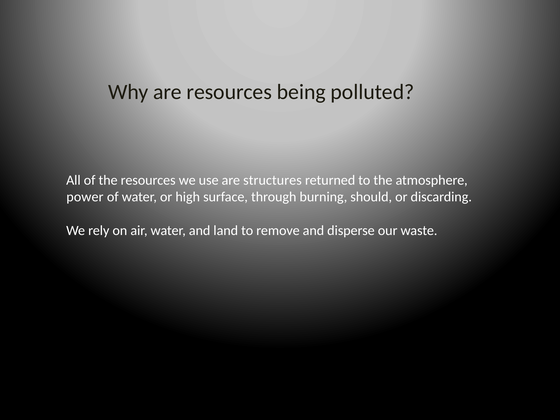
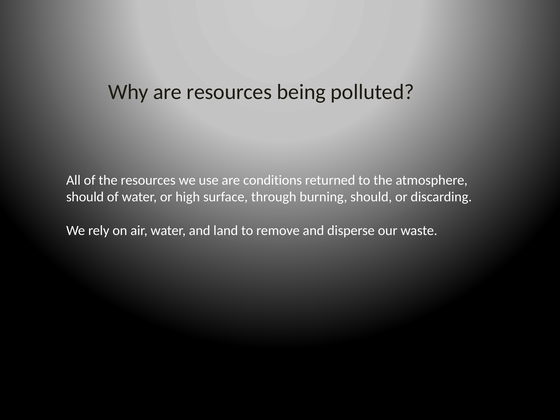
structures: structures -> conditions
power at (85, 197): power -> should
